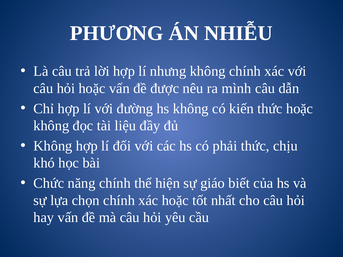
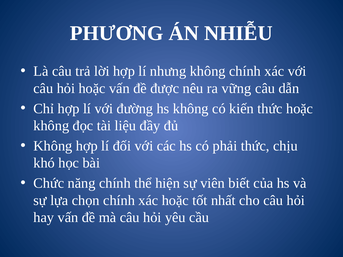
mình: mình -> vững
giáo: giáo -> viên
